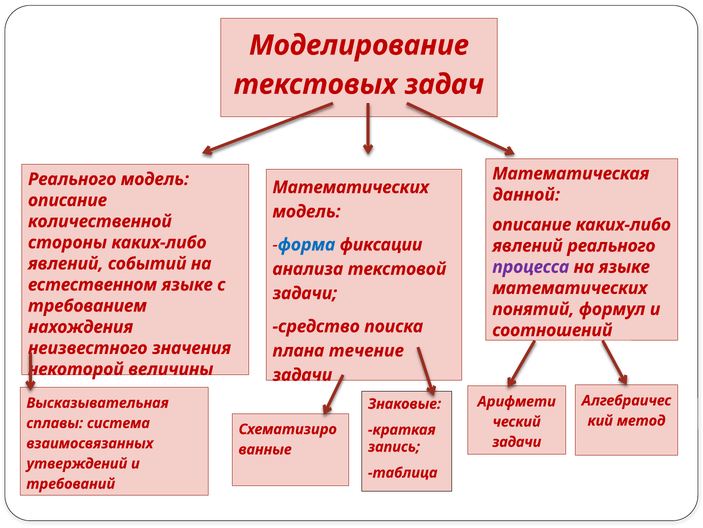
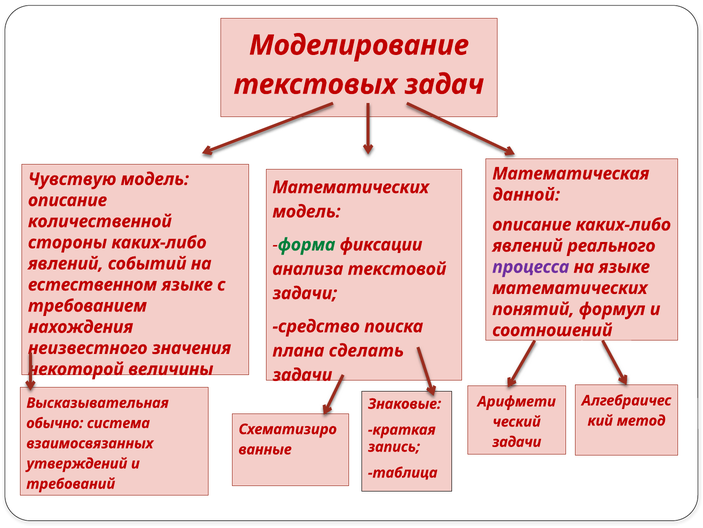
Реального at (72, 179): Реального -> Чувствую
форма colour: blue -> green
течение: течение -> сделать
сплавы: сплавы -> обычно
